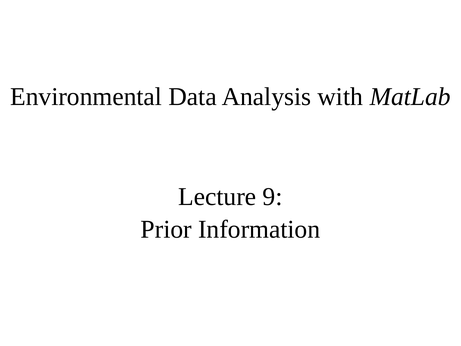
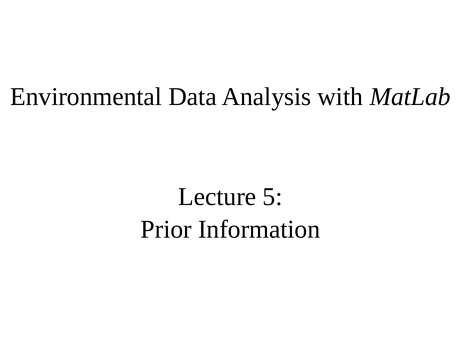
9: 9 -> 5
